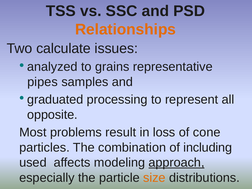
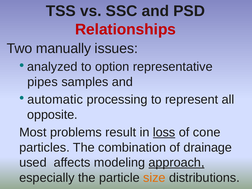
Relationships colour: orange -> red
calculate: calculate -> manually
grains: grains -> option
graduated: graduated -> automatic
loss underline: none -> present
including: including -> drainage
